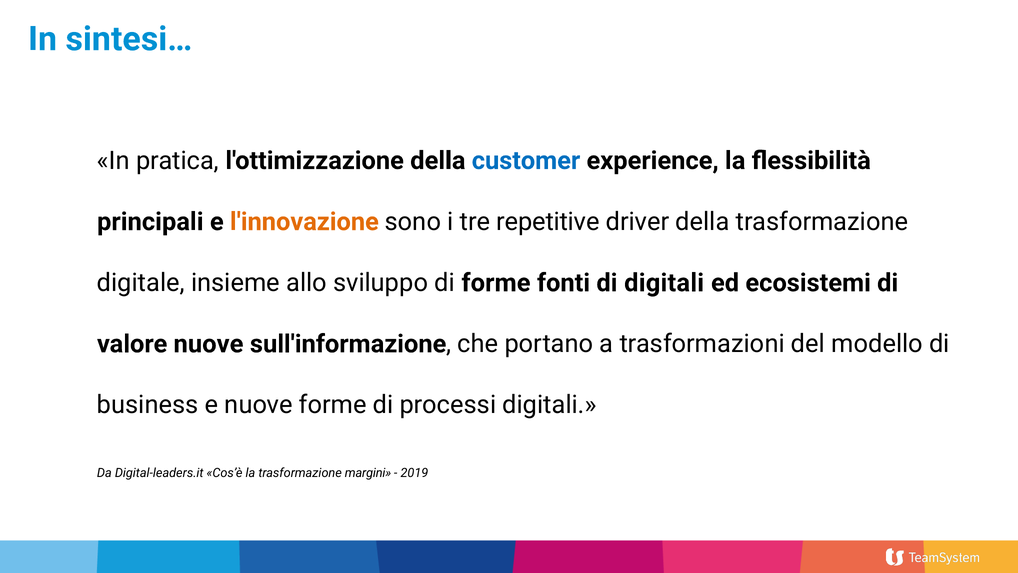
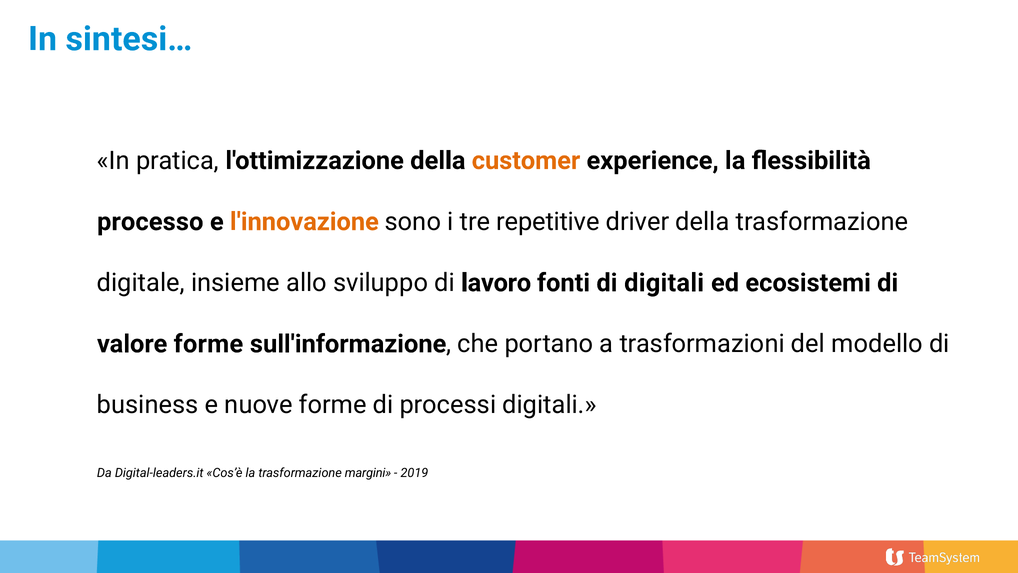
customer colour: blue -> orange
principali: principali -> processo
di forme: forme -> lavoro
valore nuove: nuove -> forme
